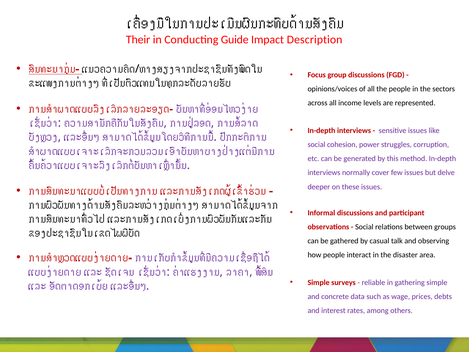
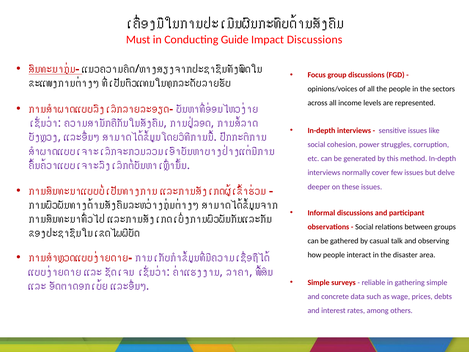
Their: Their -> Must
Impact Description: Description -> Discussions
